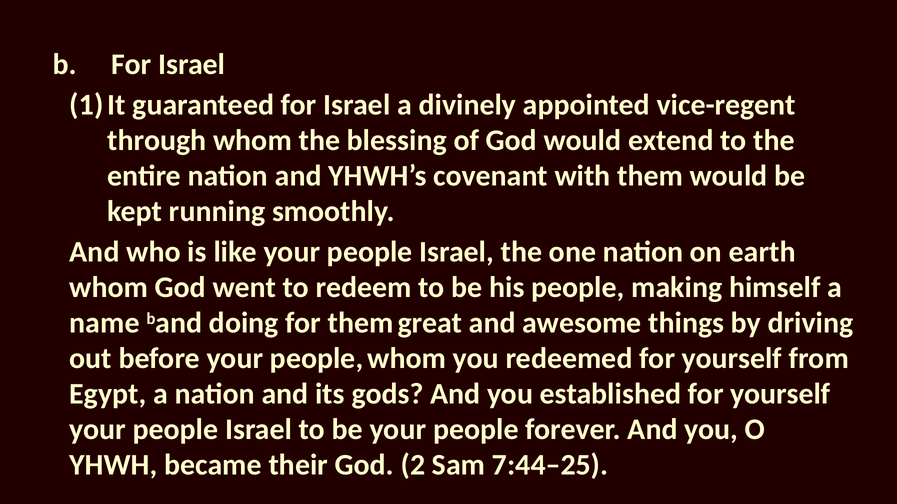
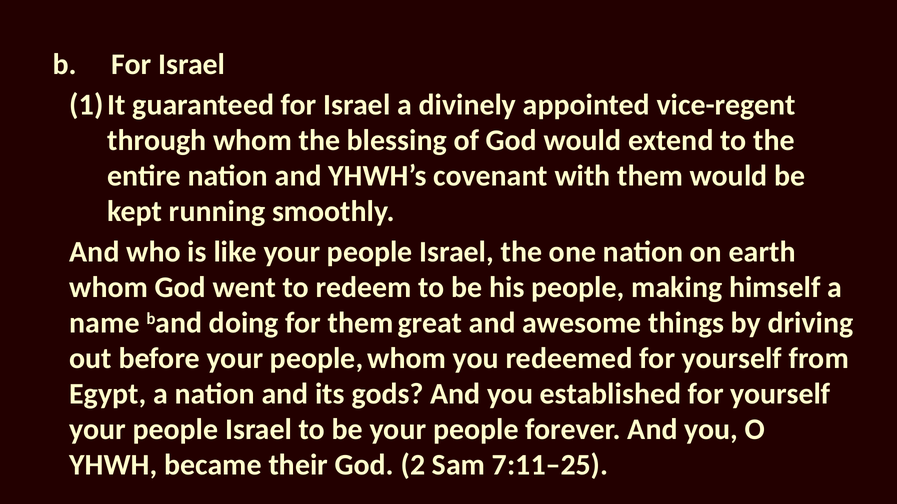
7:44–25: 7:44–25 -> 7:11–25
